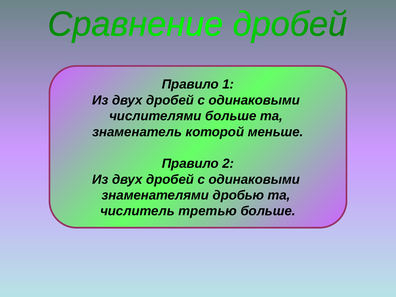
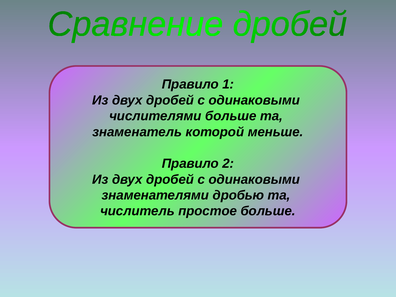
третью: третью -> простое
